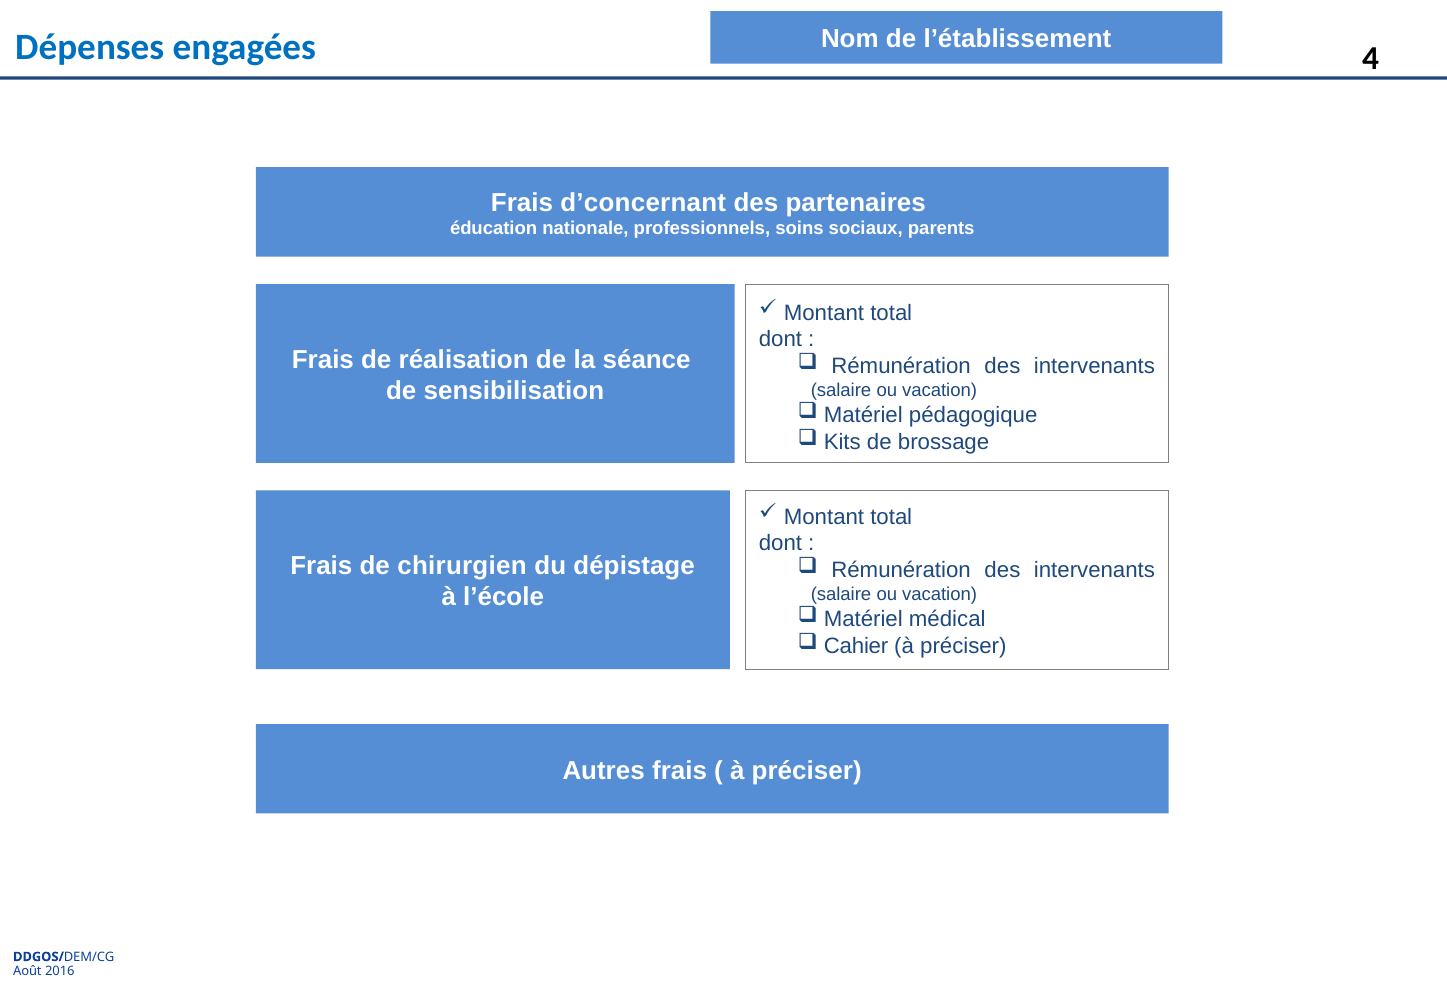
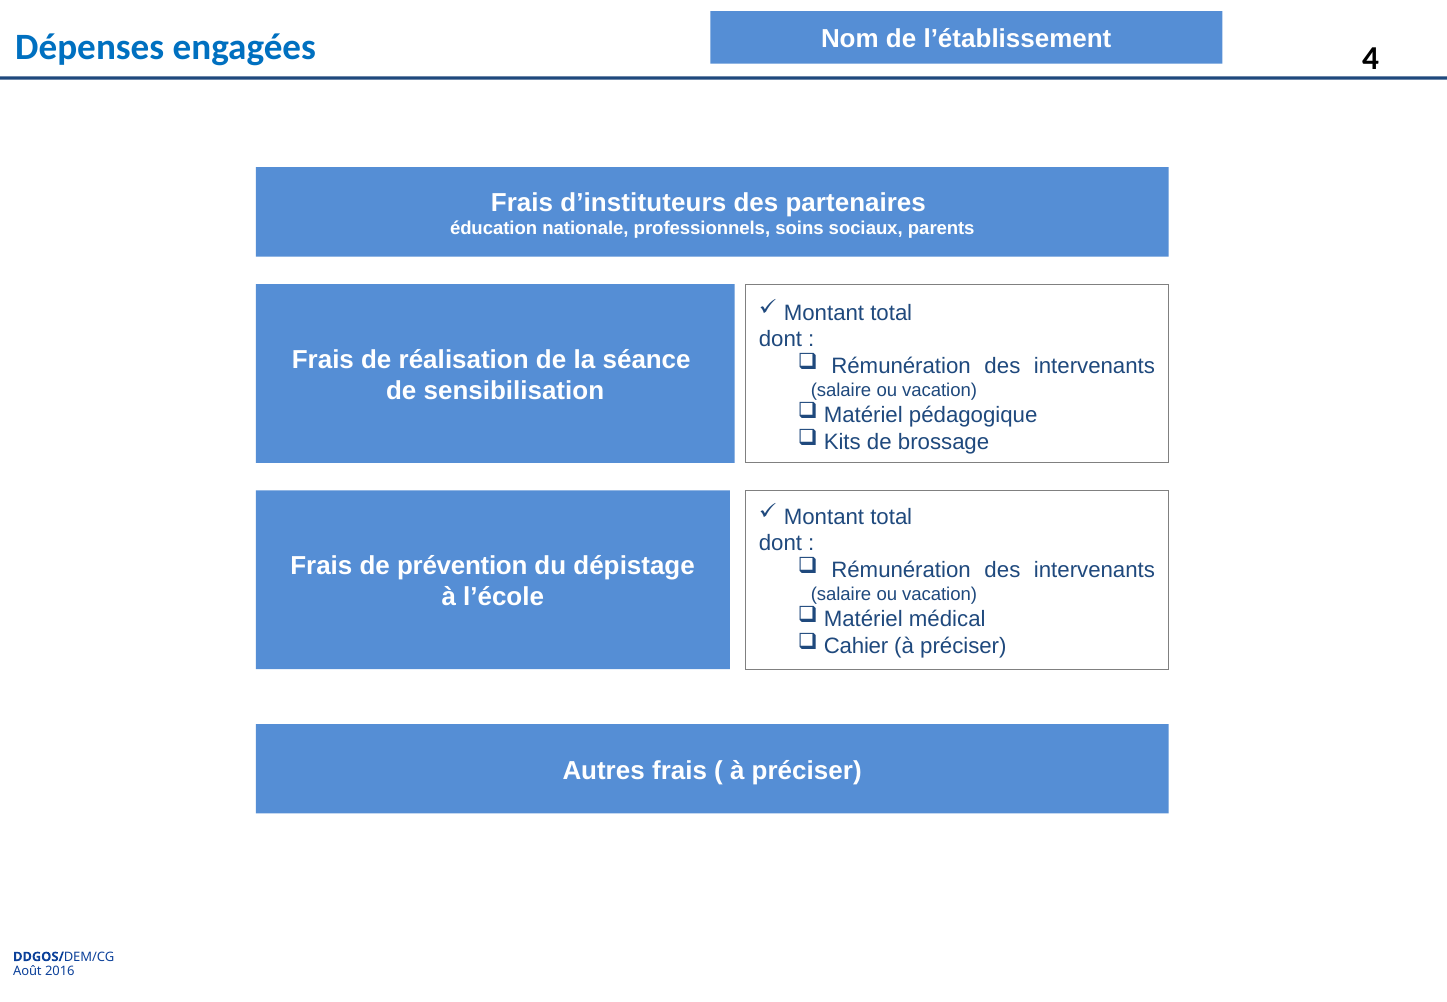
d’concernant: d’concernant -> d’instituteurs
chirurgien: chirurgien -> prévention
